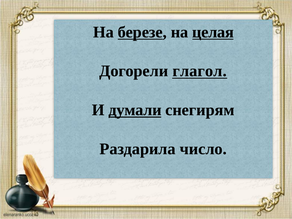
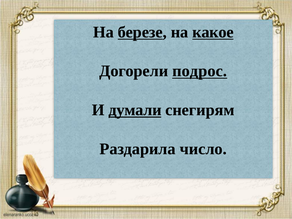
целая: целая -> какое
глагол: глагол -> подрос
